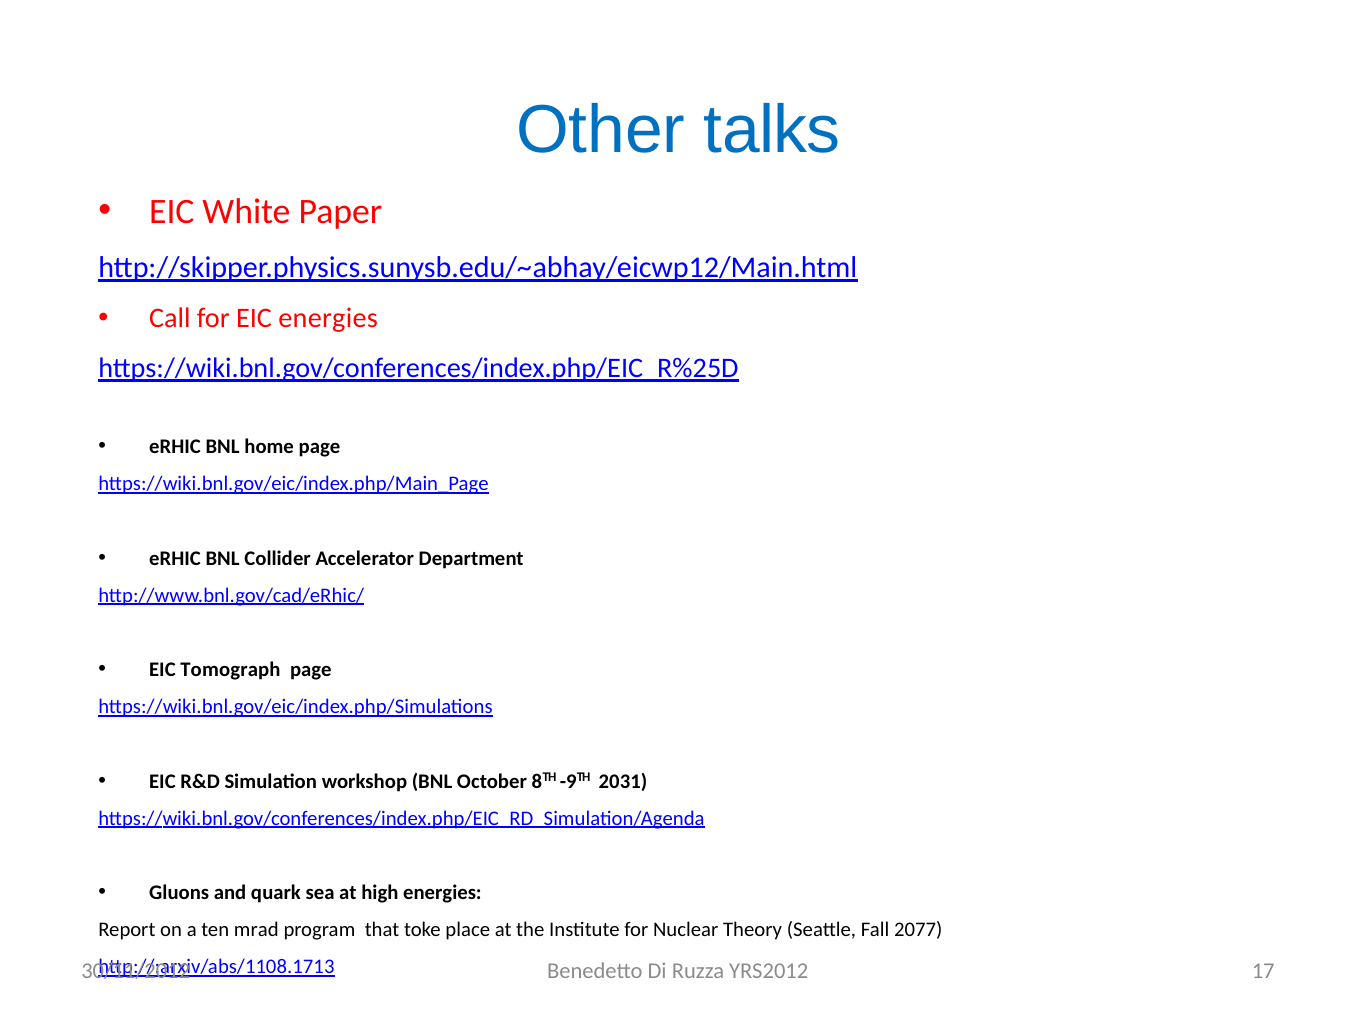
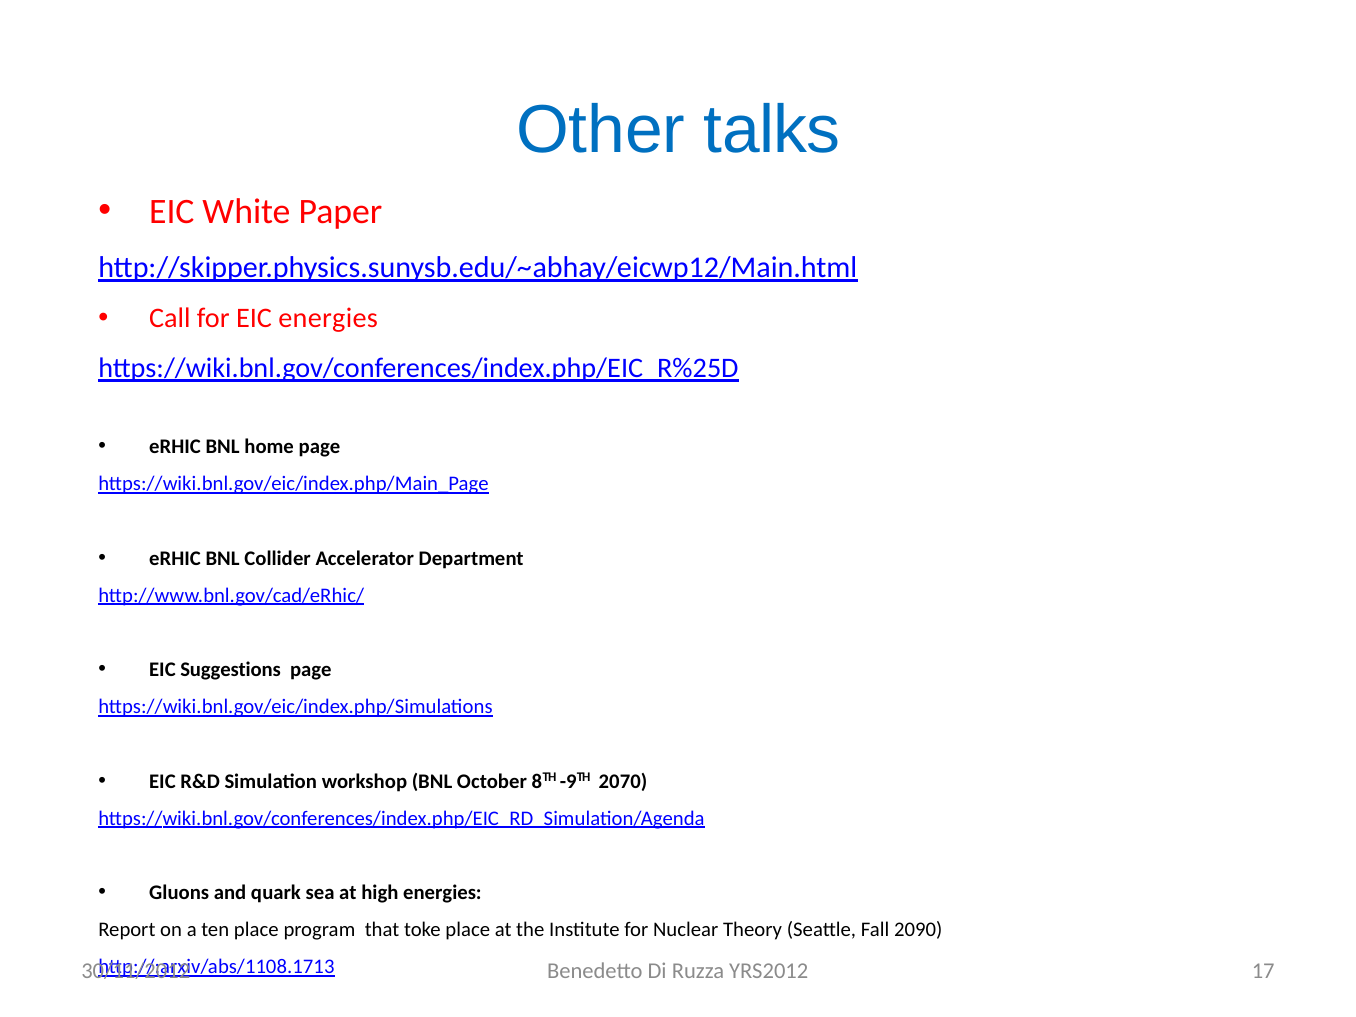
Tomograph: Tomograph -> Suggestions
2031: 2031 -> 2070
ten mrad: mrad -> place
2077: 2077 -> 2090
